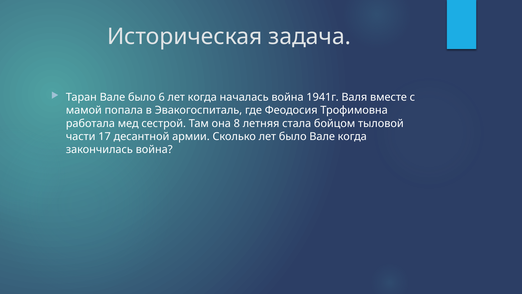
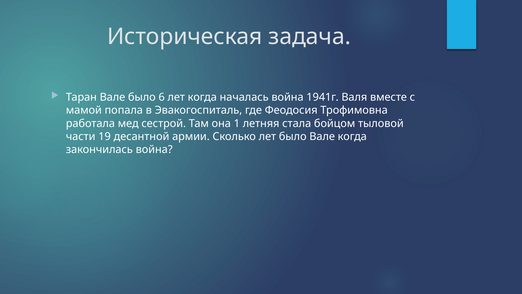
8: 8 -> 1
17: 17 -> 19
